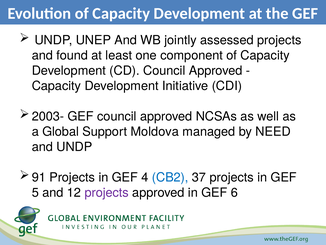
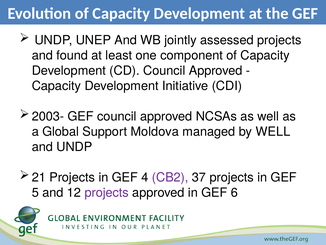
by NEED: NEED -> WELL
91: 91 -> 21
CB2 colour: blue -> purple
